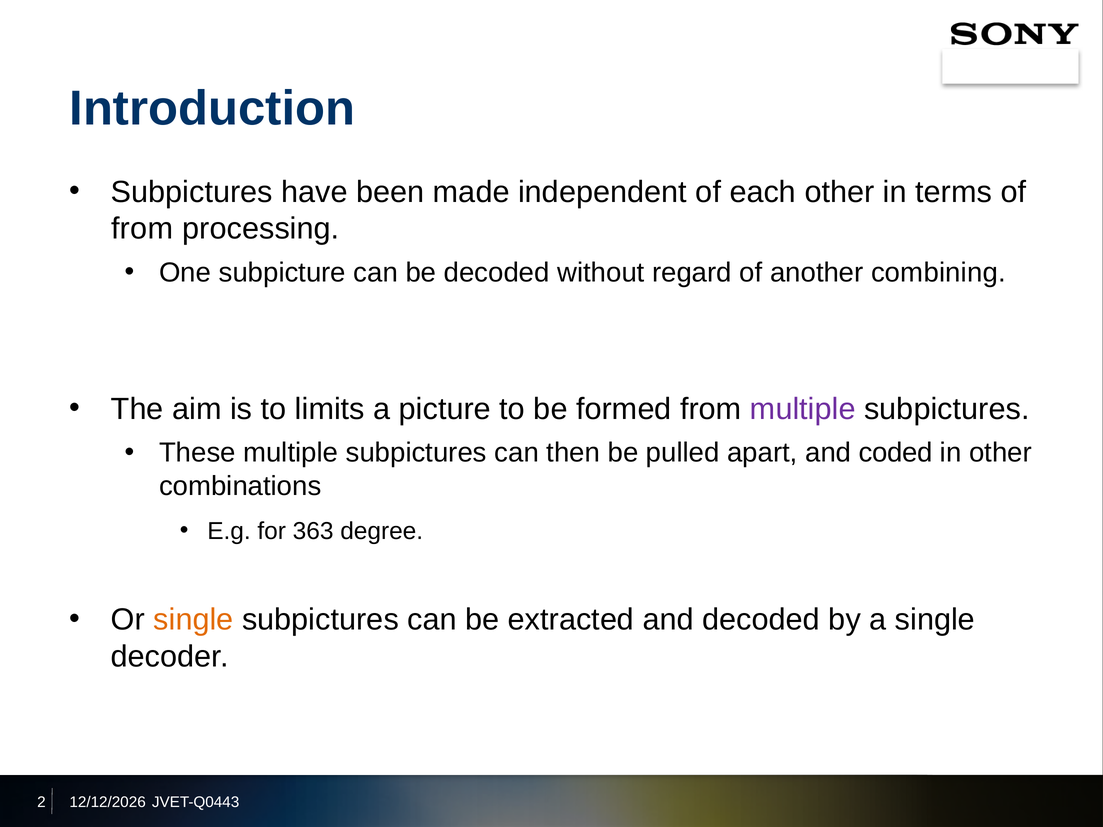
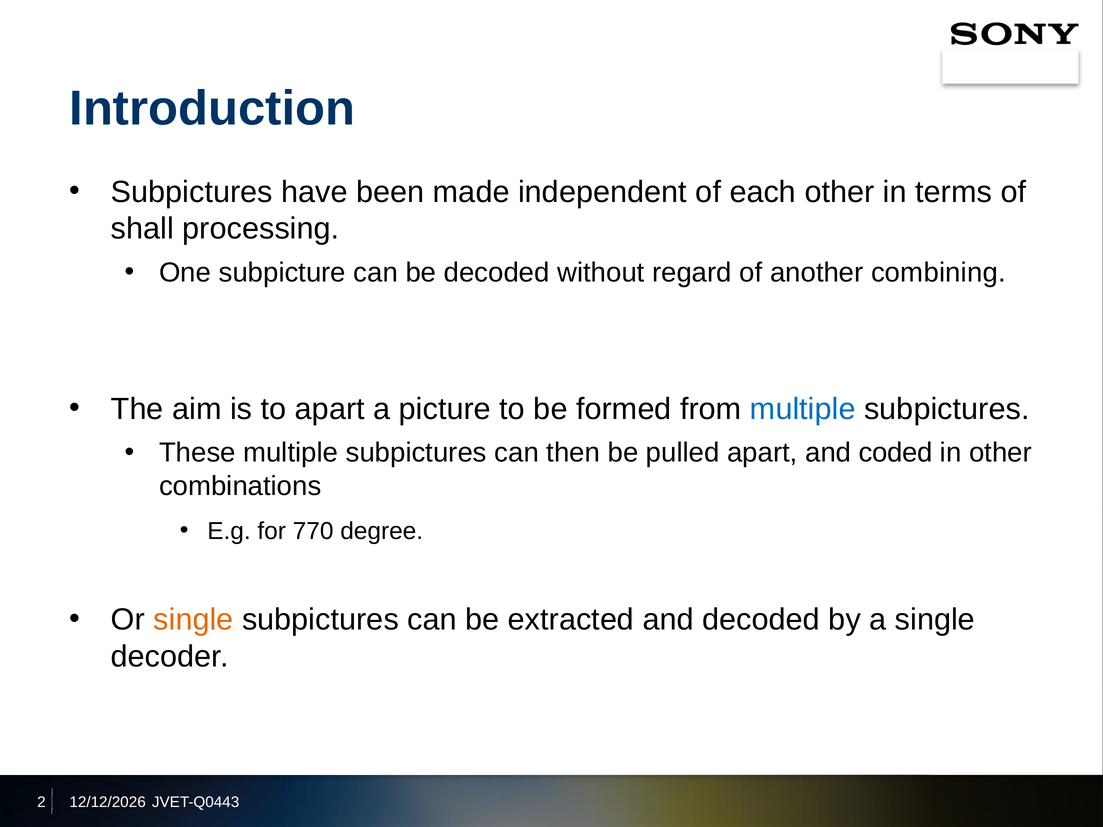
from at (142, 229): from -> shall
to limits: limits -> apart
multiple at (803, 409) colour: purple -> blue
363: 363 -> 770
